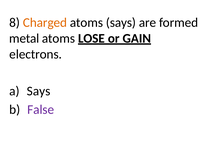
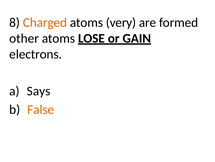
atoms says: says -> very
metal: metal -> other
False colour: purple -> orange
